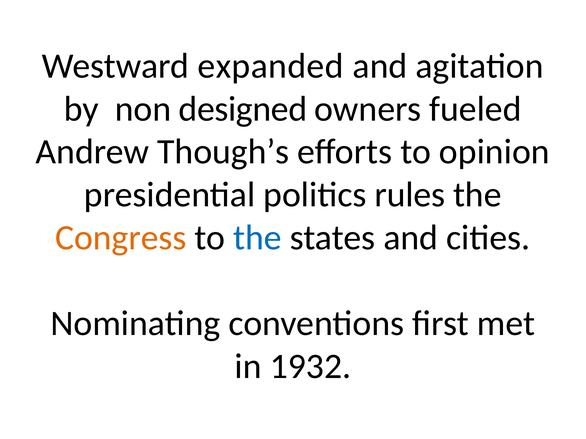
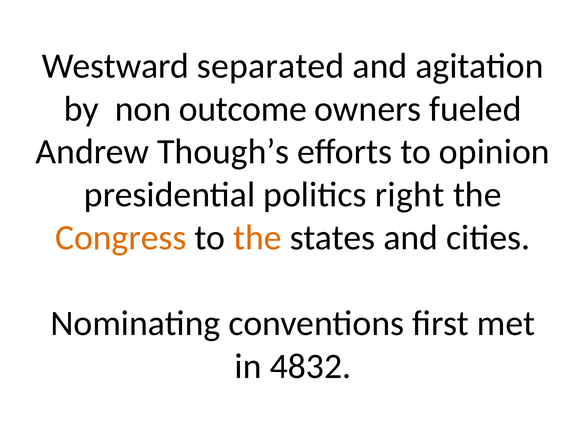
expanded: expanded -> separated
designed: designed -> outcome
rules: rules -> right
the at (257, 238) colour: blue -> orange
1932: 1932 -> 4832
